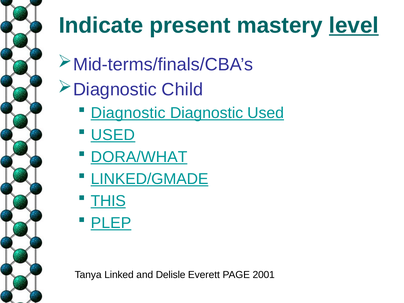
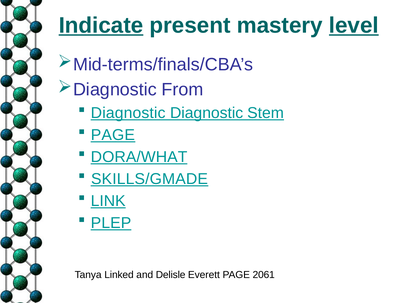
Indicate underline: none -> present
Child: Child -> From
Diagnostic Used: Used -> Stem
USED at (113, 135): USED -> PAGE
LINKED/GMADE: LINKED/GMADE -> SKILLS/GMADE
THIS: THIS -> LINK
2001: 2001 -> 2061
